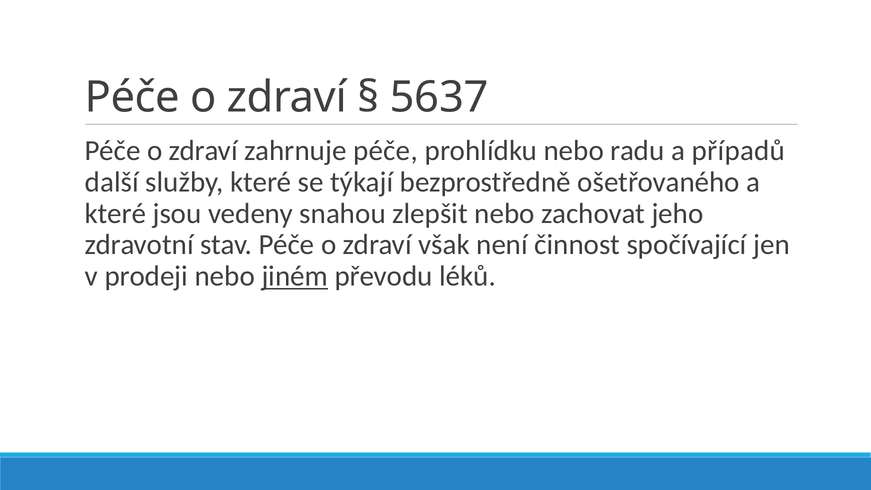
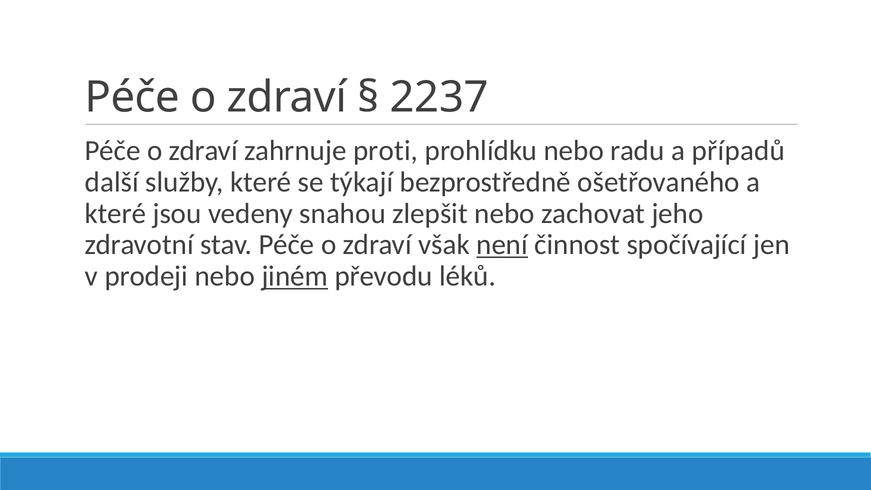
5637: 5637 -> 2237
zahrnuje péče: péče -> proti
není underline: none -> present
